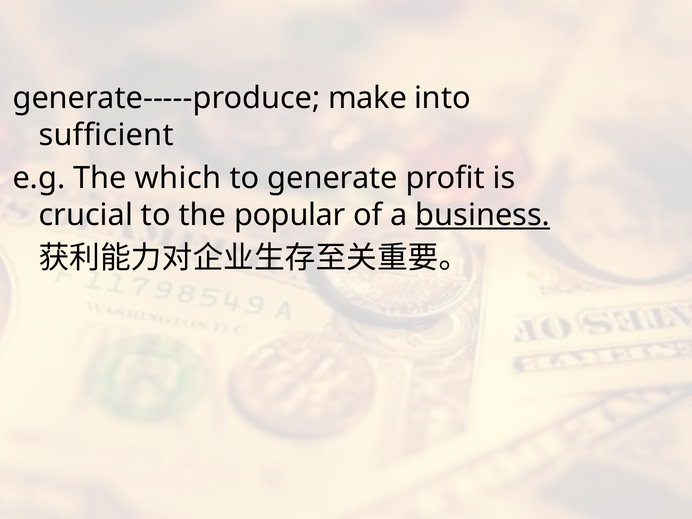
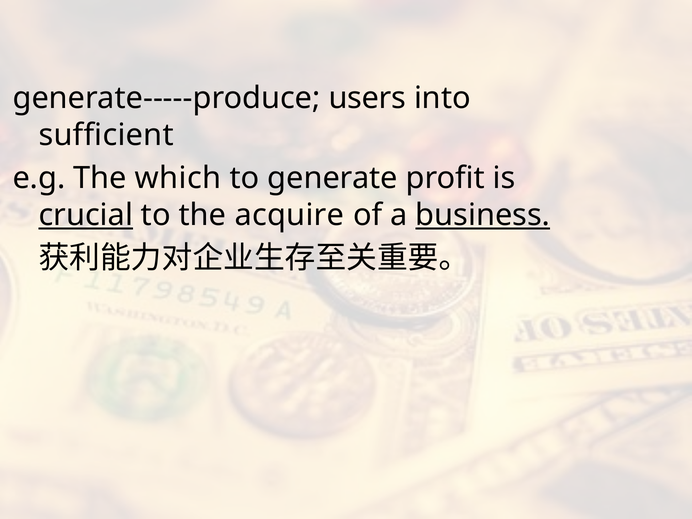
make: make -> users
crucial underline: none -> present
popular: popular -> acquire
